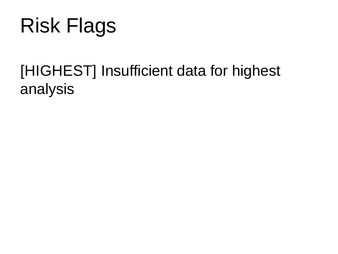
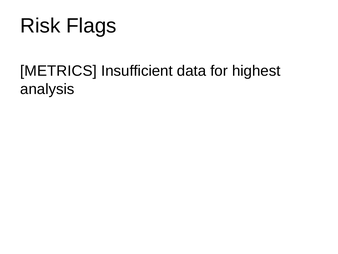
HIGHEST at (59, 71): HIGHEST -> METRICS
